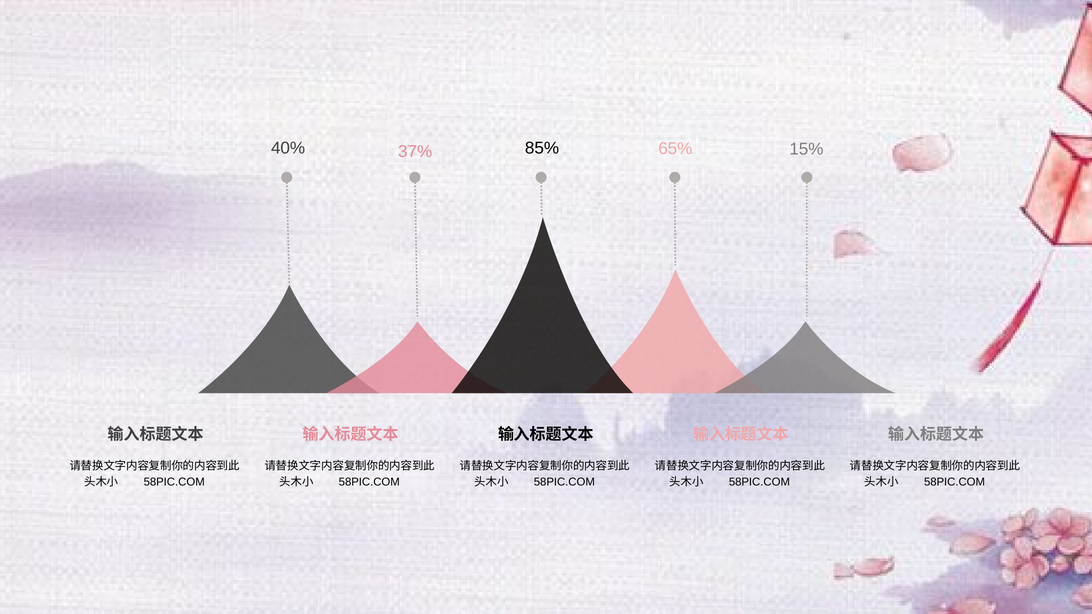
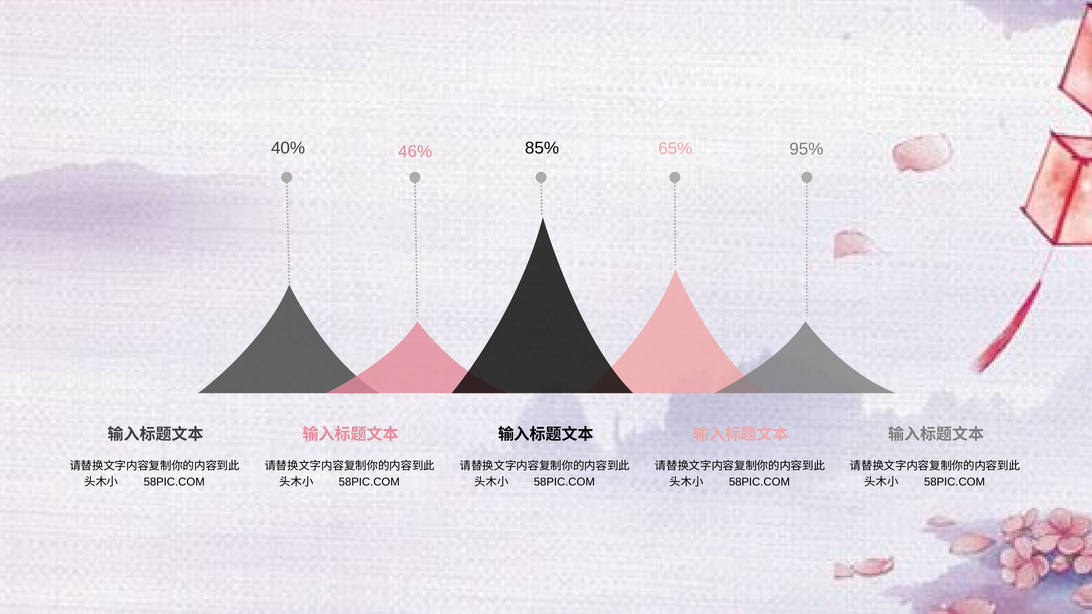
15%: 15% -> 95%
37%: 37% -> 46%
